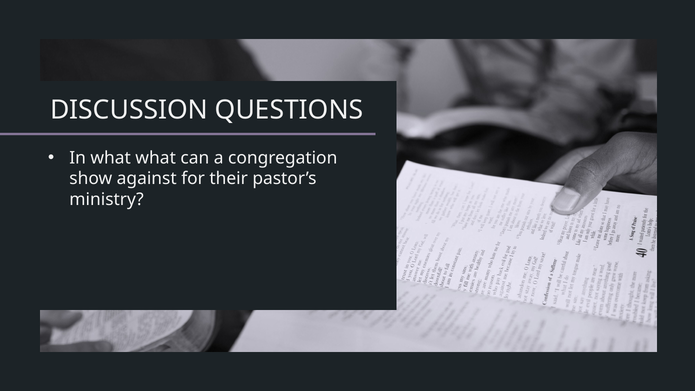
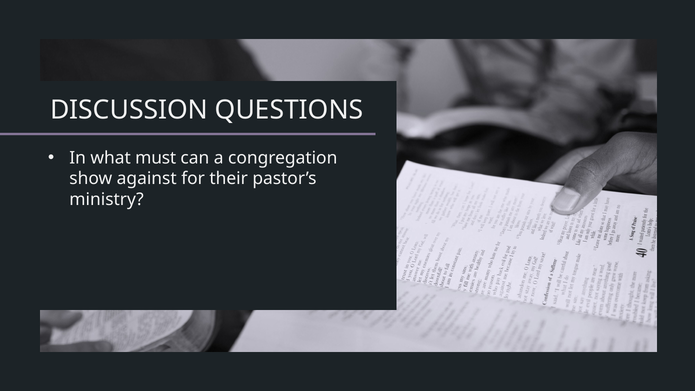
what what: what -> must
